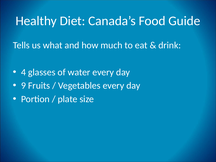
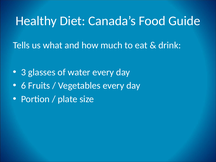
4: 4 -> 3
9: 9 -> 6
